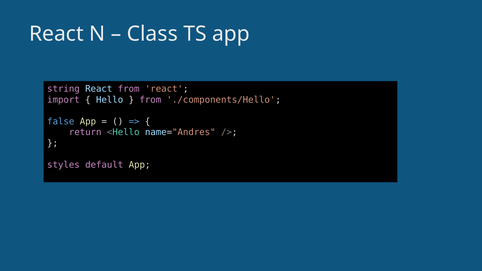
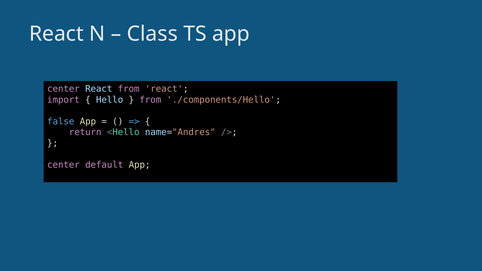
string at (63, 89): string -> center
styles at (63, 165): styles -> center
